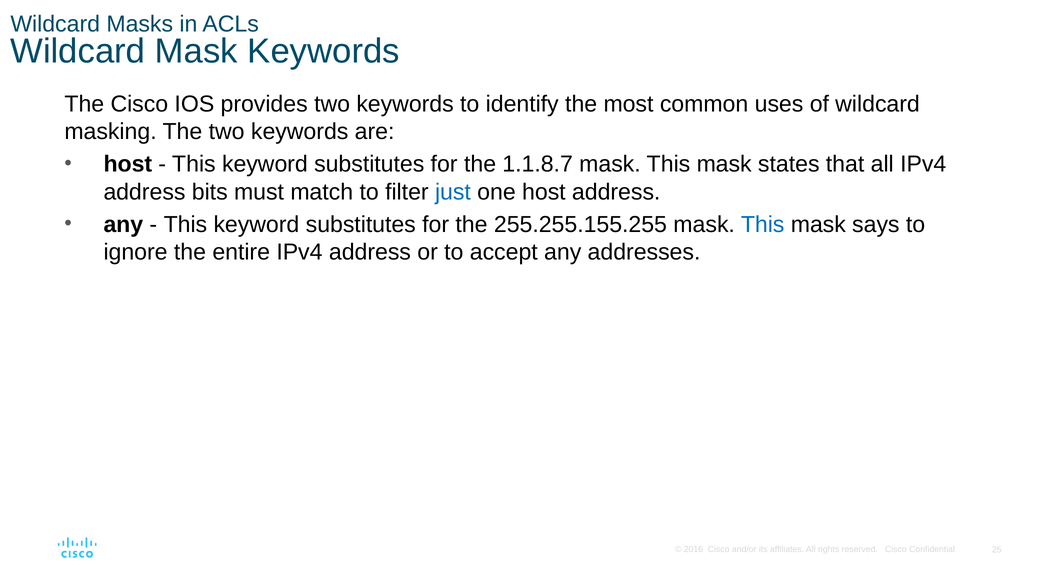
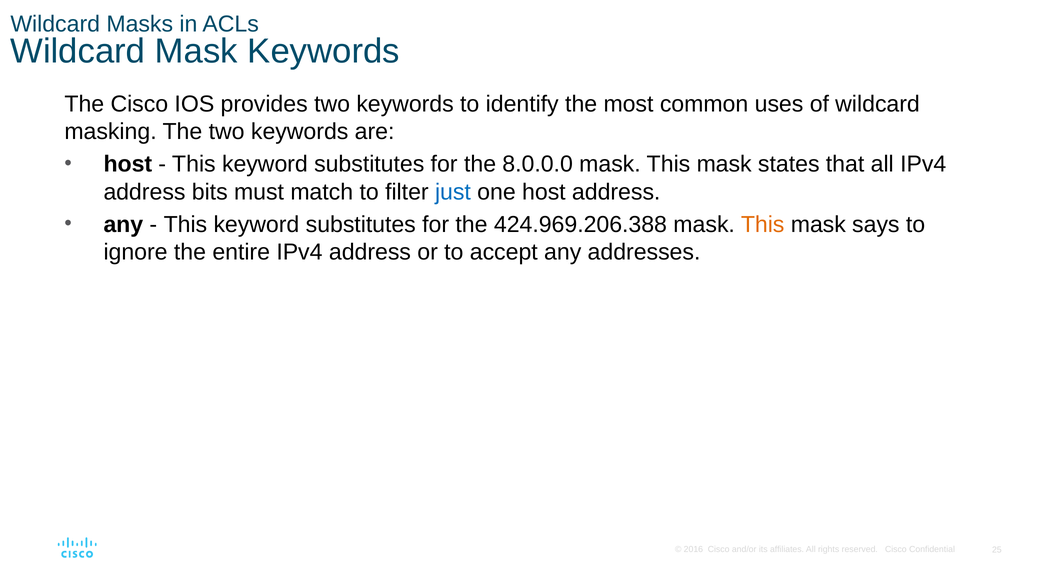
1.1.8.7: 1.1.8.7 -> 8.0.0.0
255.255.155.255: 255.255.155.255 -> 424.969.206.388
This at (763, 224) colour: blue -> orange
